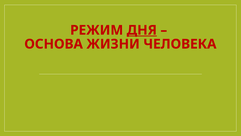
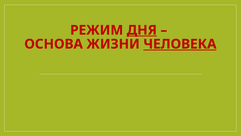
ЧЕЛОВЕКА underline: none -> present
